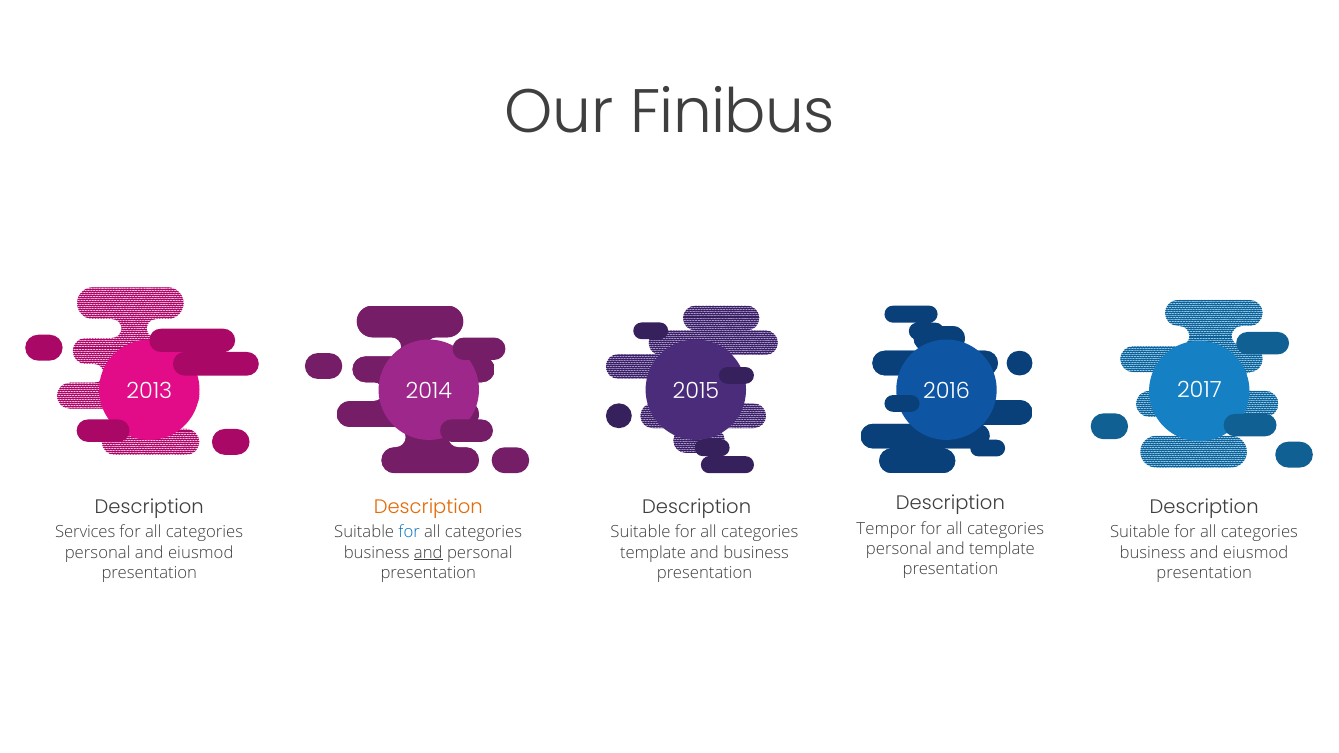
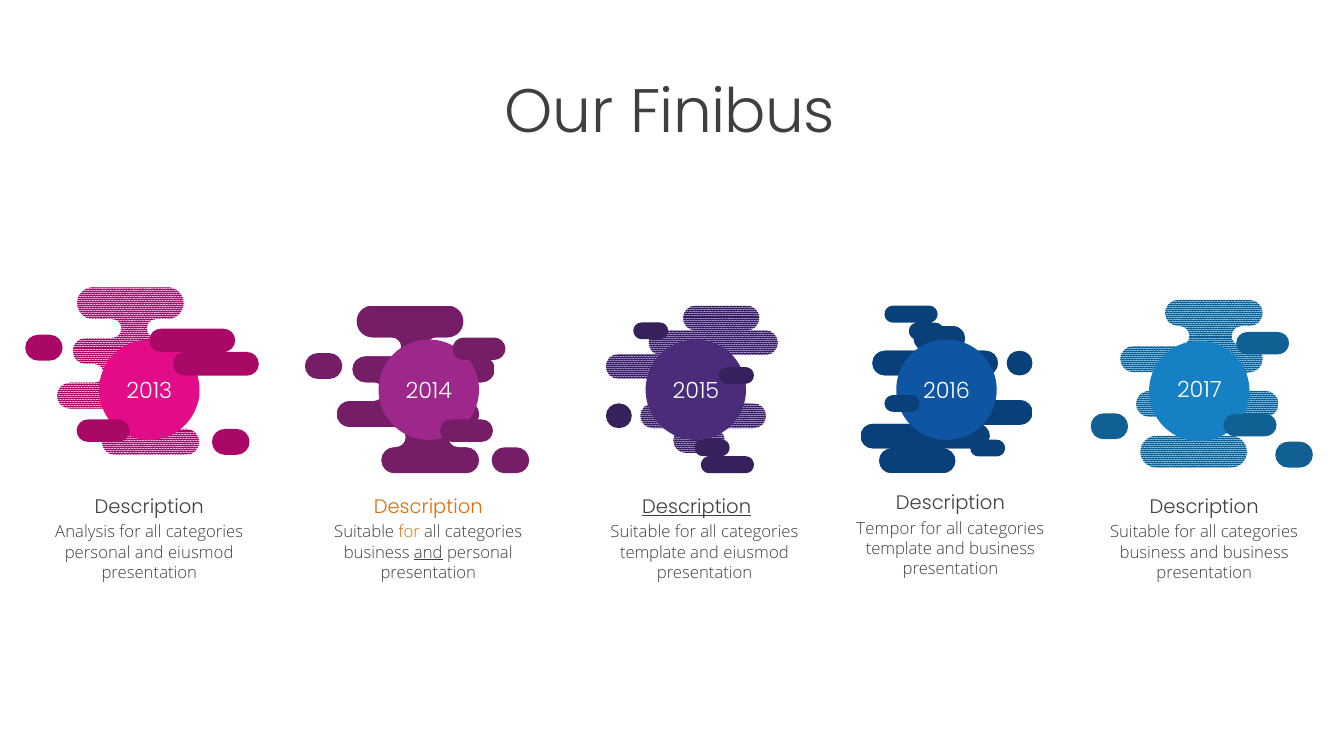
Description at (697, 507) underline: none -> present
Services: Services -> Analysis
for at (409, 533) colour: blue -> orange
personal at (899, 549): personal -> template
template at (1002, 549): template -> business
business at (756, 553): business -> eiusmod
business and eiusmod: eiusmod -> business
